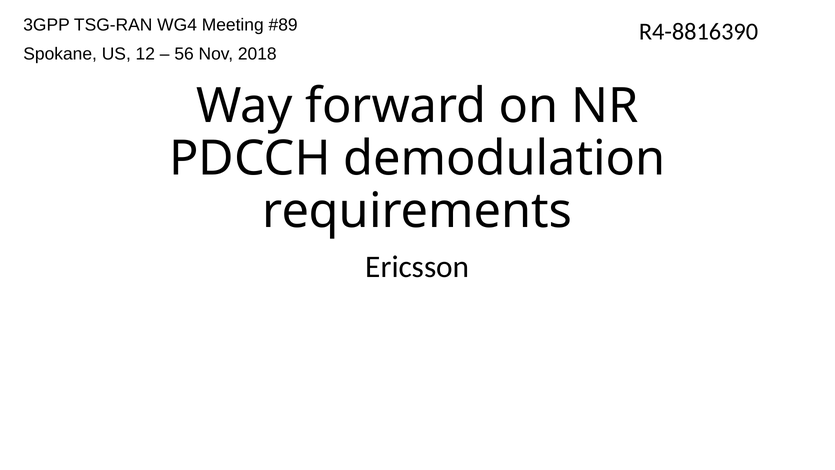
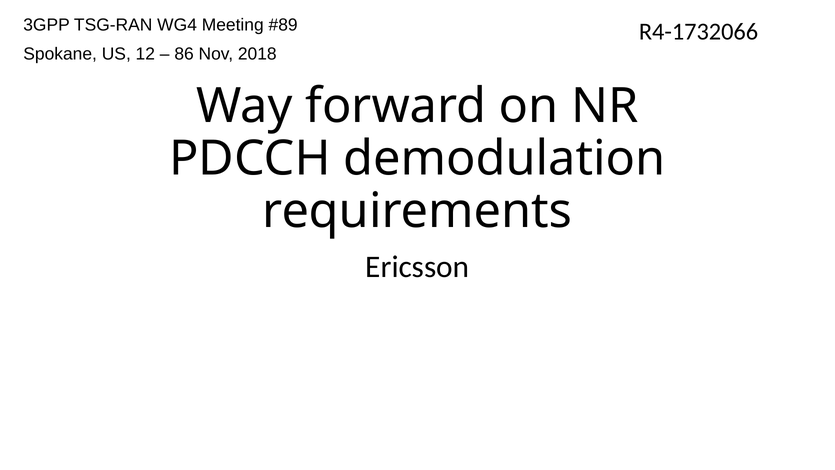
R4-8816390: R4-8816390 -> R4-1732066
56: 56 -> 86
